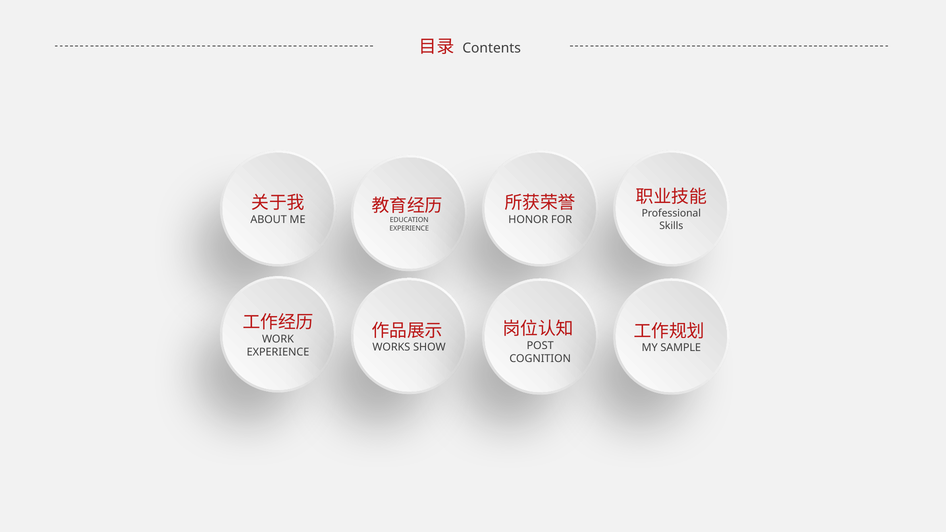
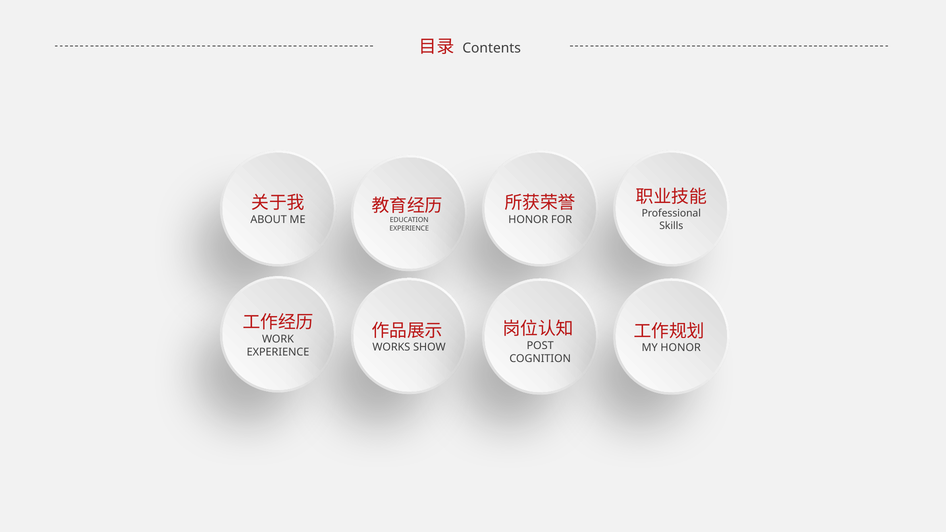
SAMPLE at (681, 348): SAMPLE -> HONOR
